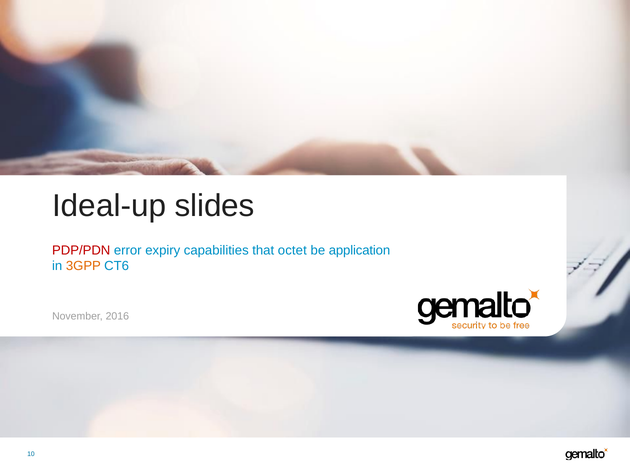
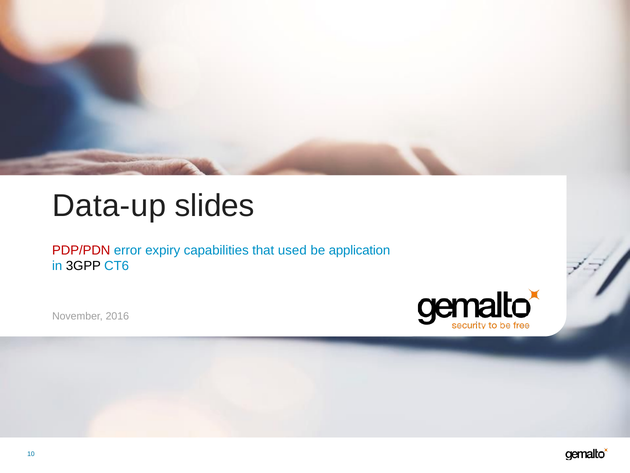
Ideal-up: Ideal-up -> Data-up
octet: octet -> used
3GPP colour: orange -> black
